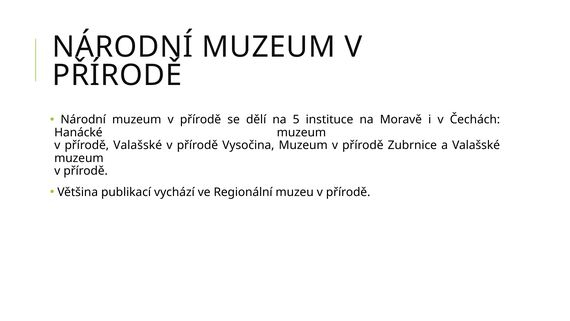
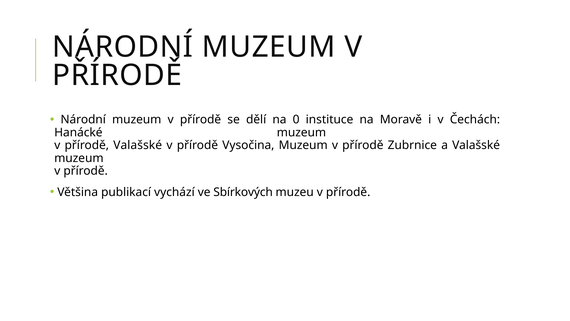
5: 5 -> 0
Regionální: Regionální -> Sbírkových
